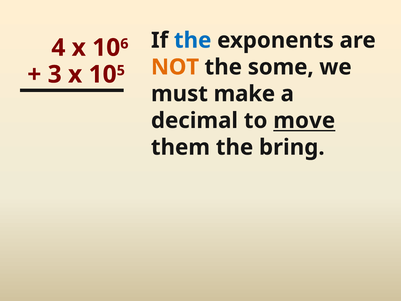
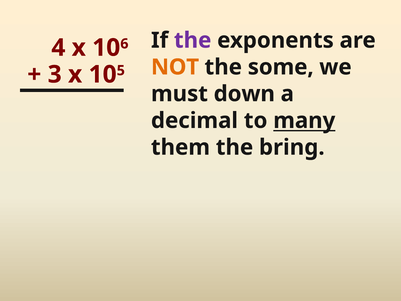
the at (193, 40) colour: blue -> purple
make: make -> down
move: move -> many
